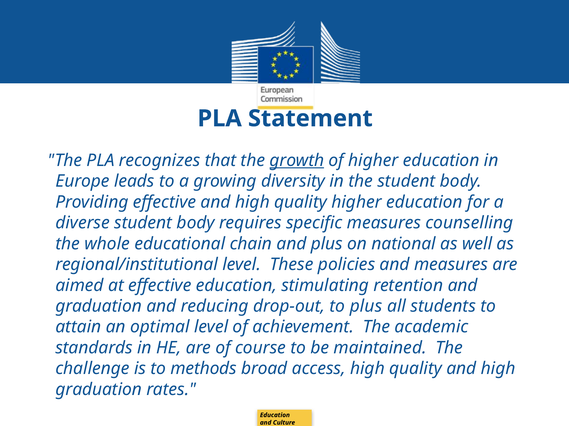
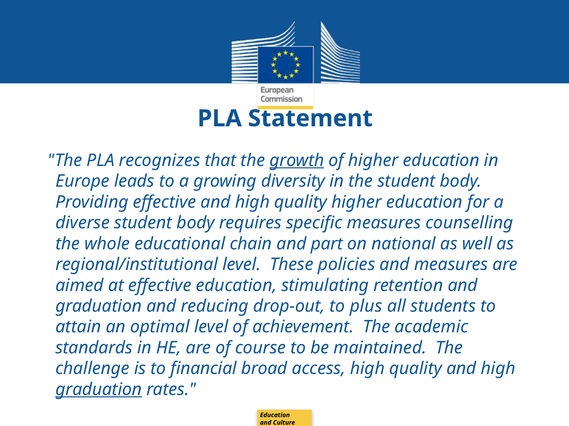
and plus: plus -> part
methods: methods -> financial
graduation at (99, 390) underline: none -> present
